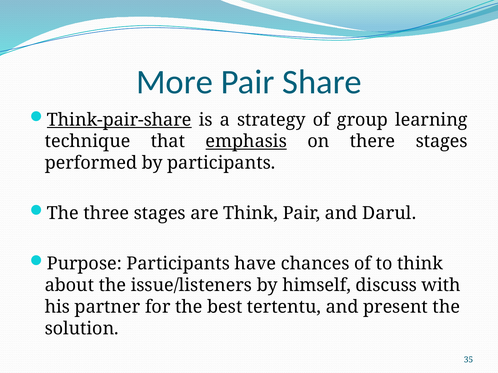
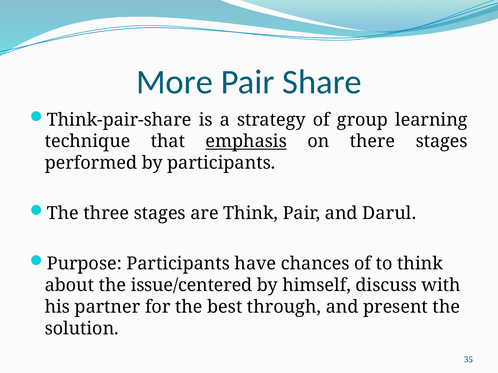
Think-pair-share underline: present -> none
issue/listeners: issue/listeners -> issue/centered
tertentu: tertentu -> through
